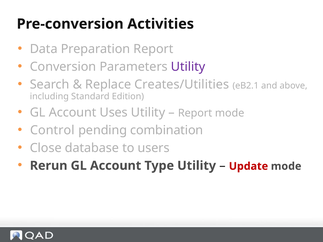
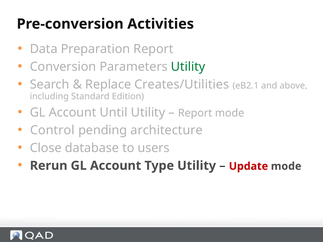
Utility at (188, 67) colour: purple -> green
Uses: Uses -> Until
combination: combination -> architecture
